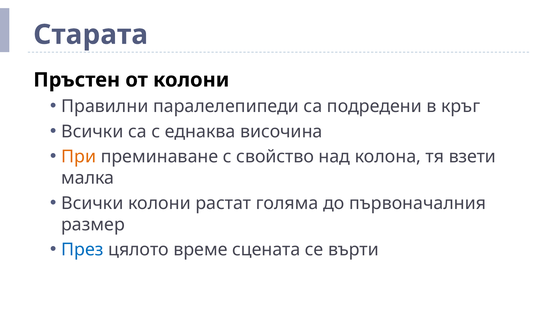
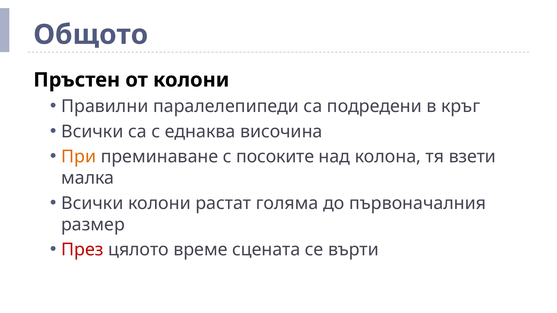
Старата: Старата -> Общото
свойство: свойство -> посоките
През colour: blue -> red
